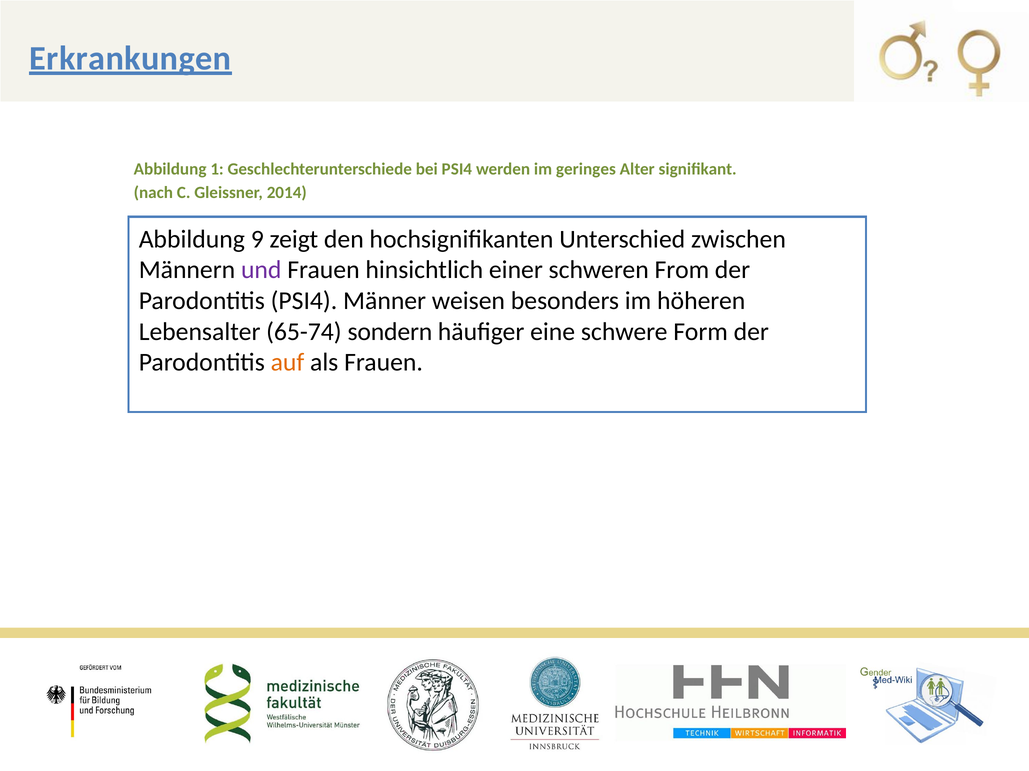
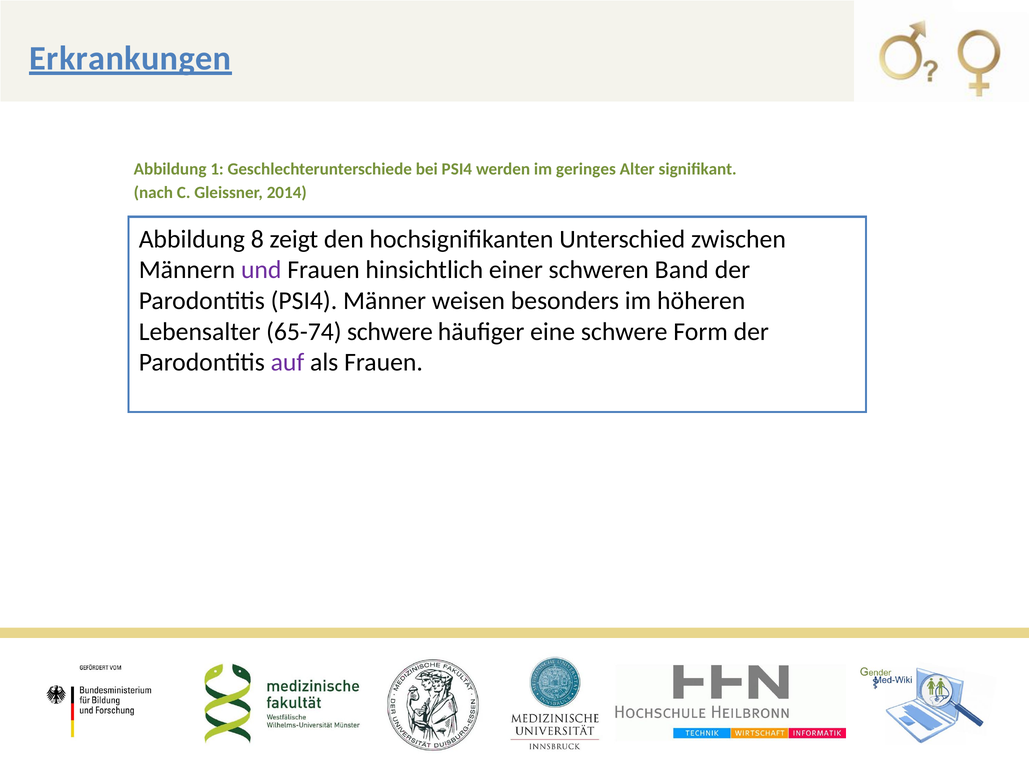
9: 9 -> 8
From: From -> Band
65-74 sondern: sondern -> schwere
auf colour: orange -> purple
